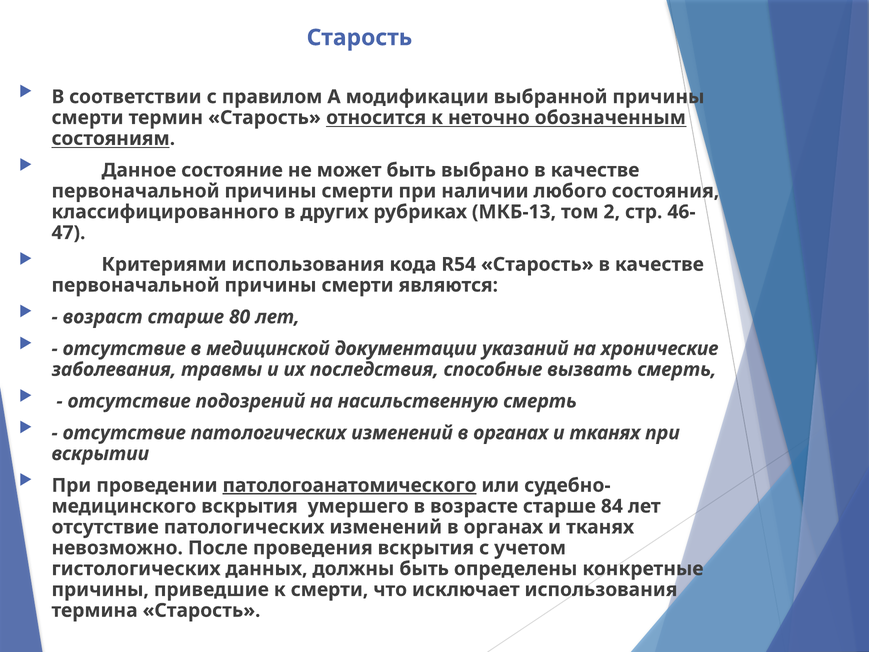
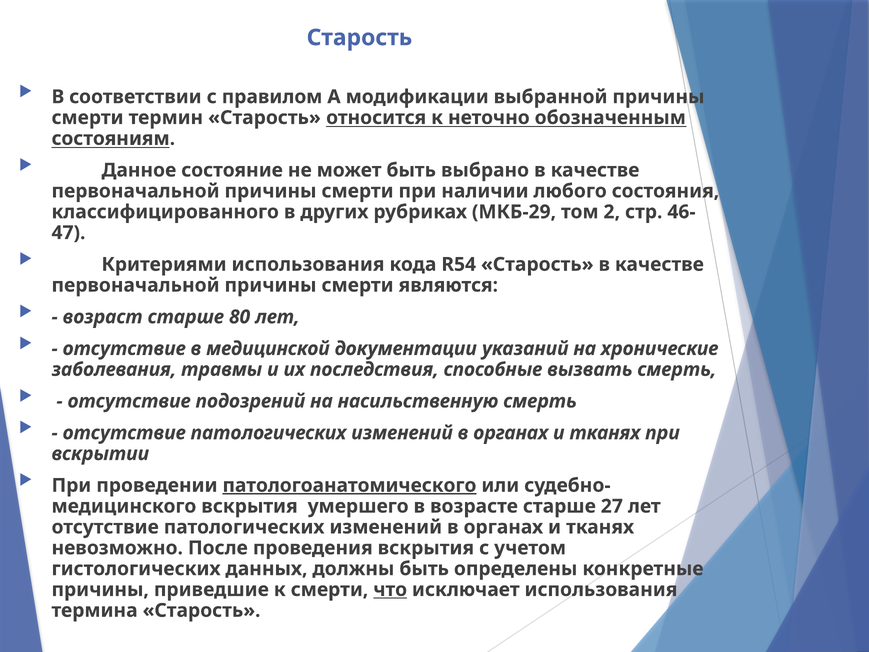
МКБ-13: МКБ-13 -> МКБ-29
84: 84 -> 27
что underline: none -> present
